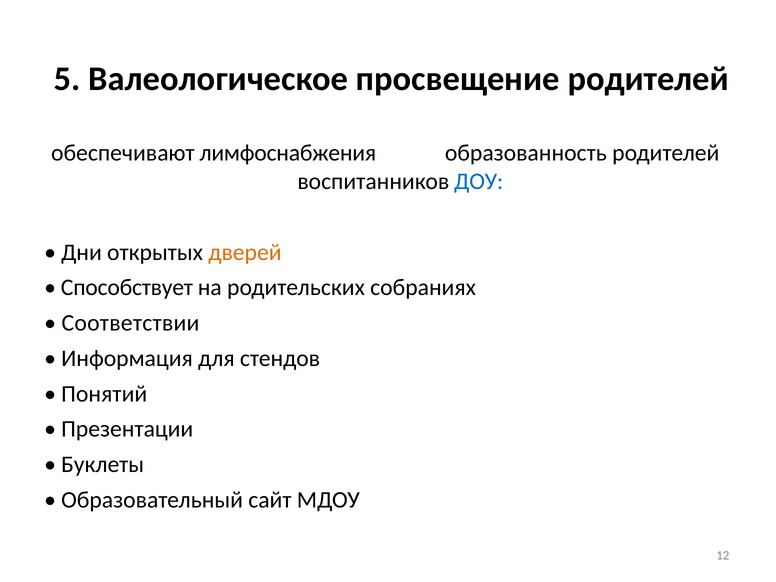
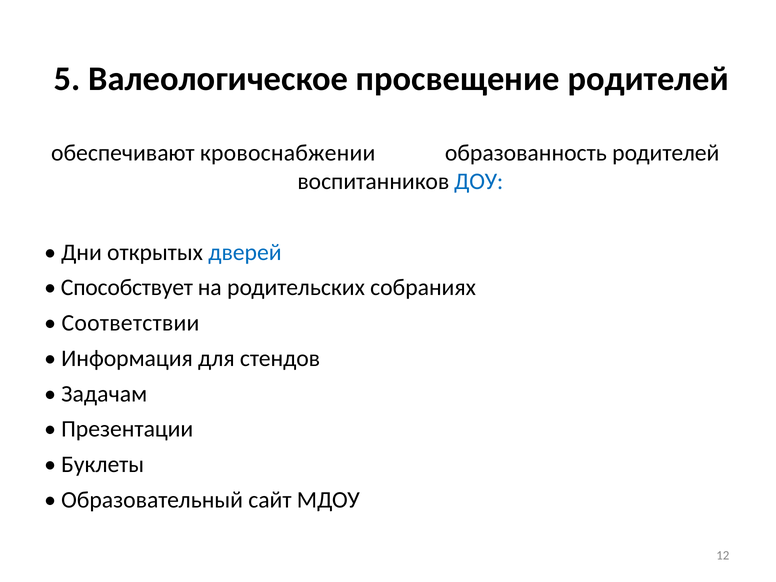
лимфоснабжения: лимфоснабжения -> кровоснабжении
дверей colour: orange -> blue
Понятий: Понятий -> Задачам
